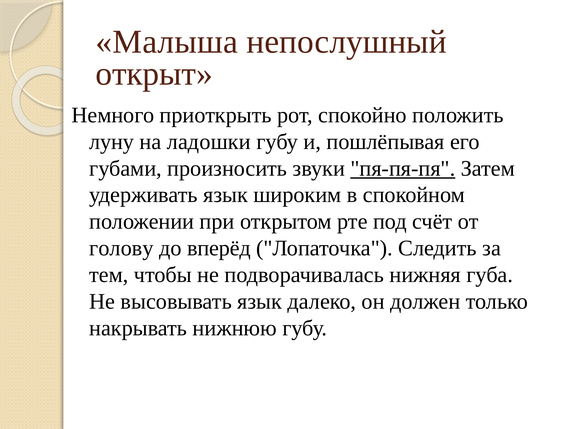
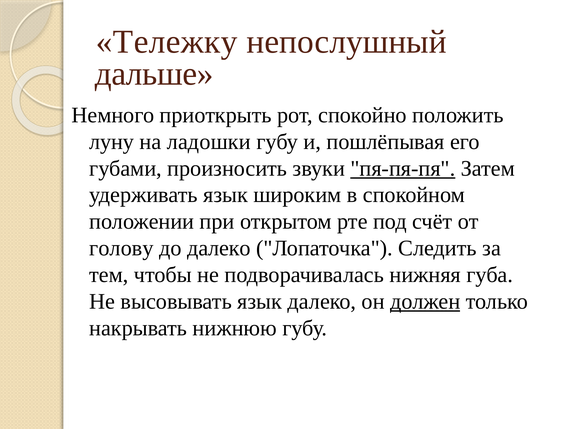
Малыша: Малыша -> Тележку
открыт: открыт -> дальше
до вперёд: вперёд -> далеко
должен underline: none -> present
